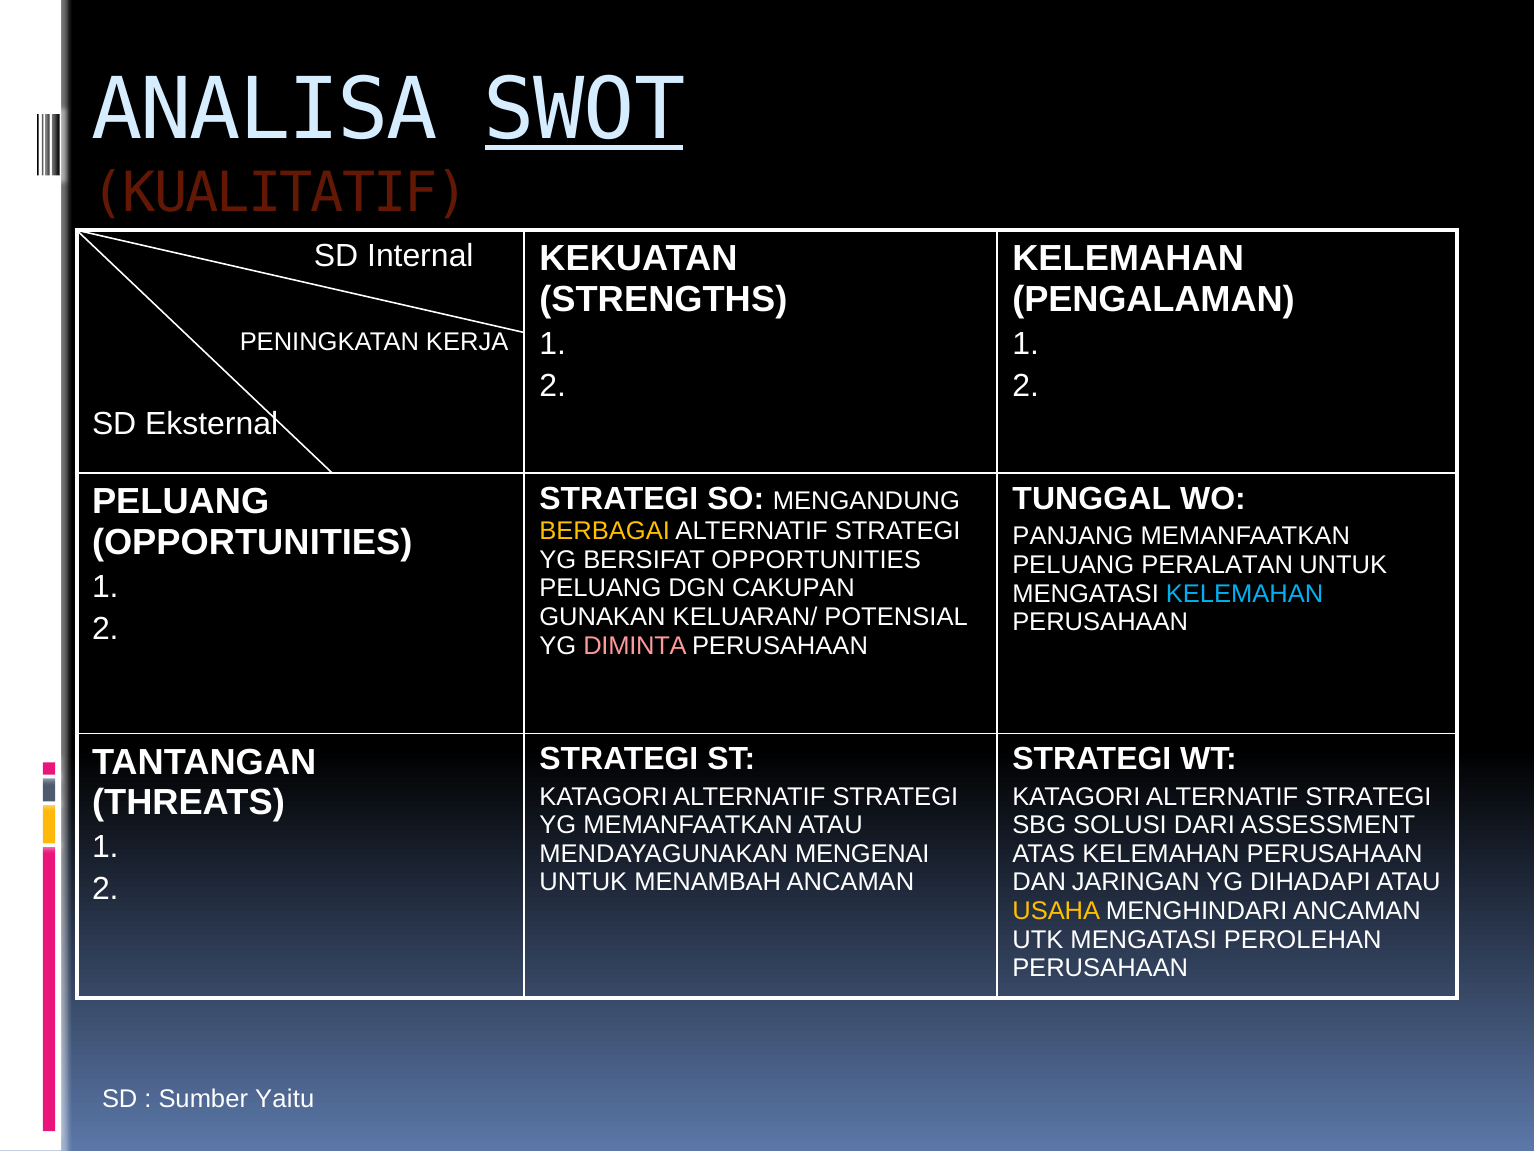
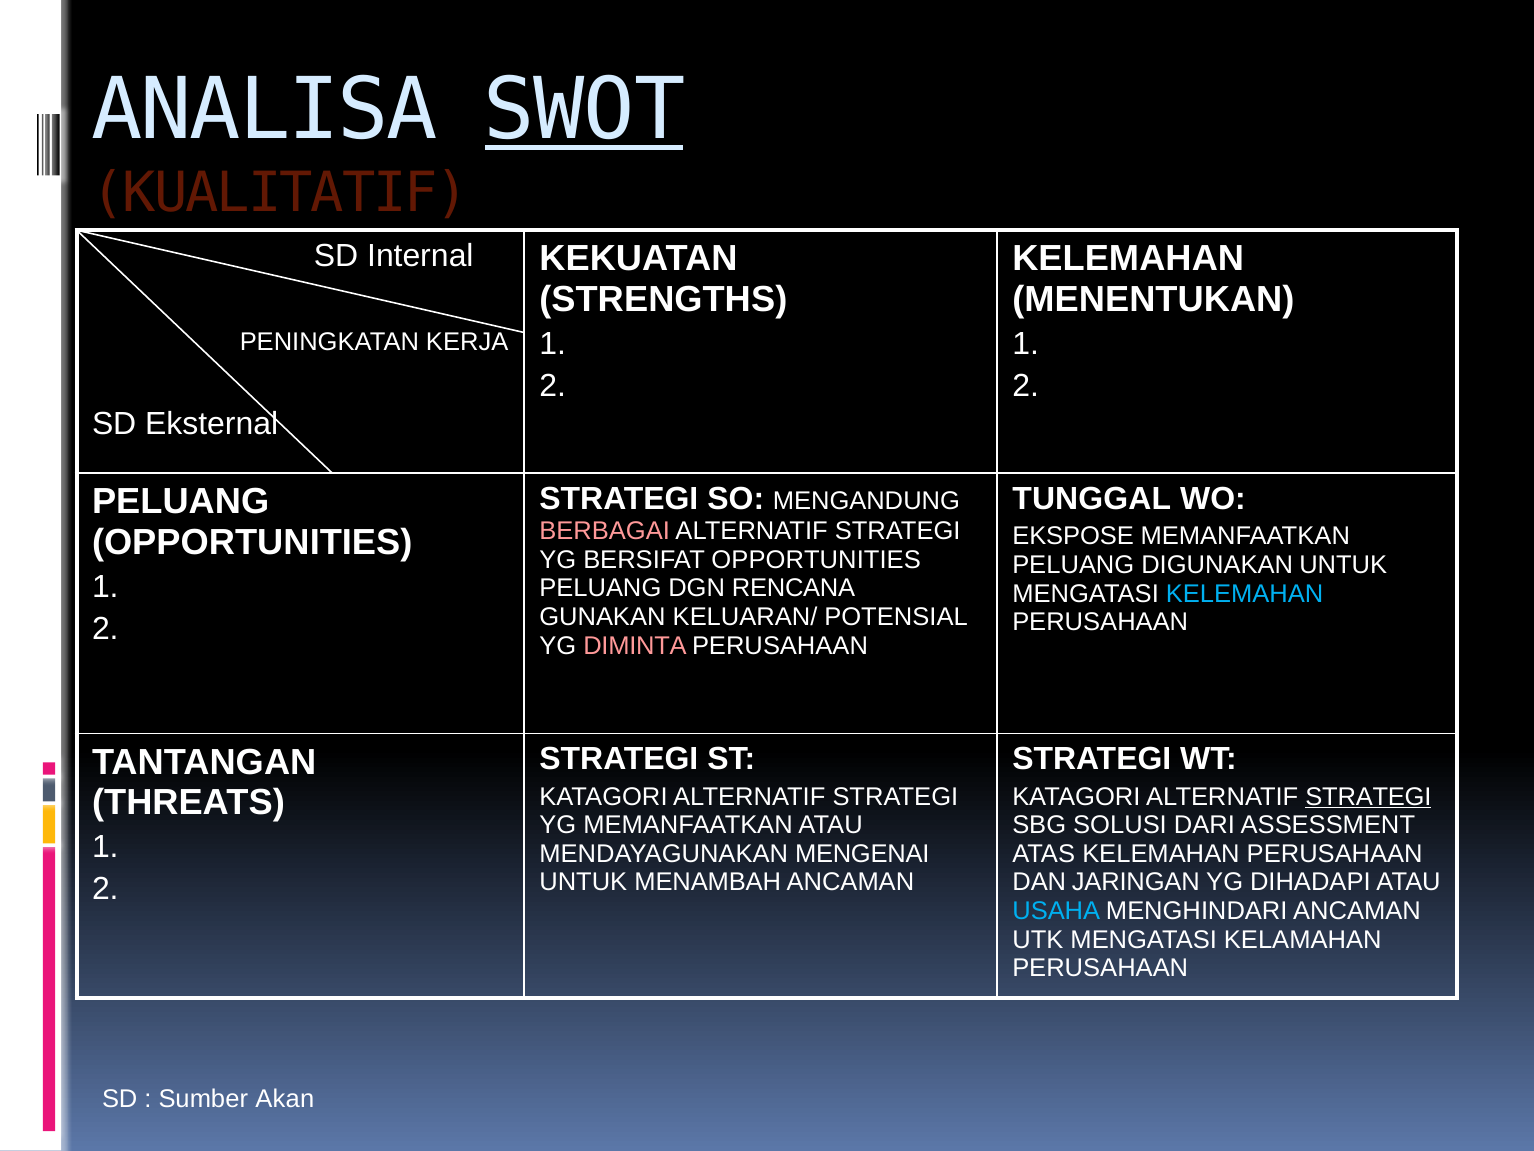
PENGALAMAN: PENGALAMAN -> MENENTUKAN
BERBAGAI colour: yellow -> pink
PANJANG: PANJANG -> EKSPOSE
PERALATAN: PERALATAN -> DIGUNAKAN
CAKUPAN: CAKUPAN -> RENCANA
STRATEGI at (1368, 796) underline: none -> present
USAHA colour: yellow -> light blue
PEROLEHAN: PEROLEHAN -> KELAMAHAN
Yaitu: Yaitu -> Akan
